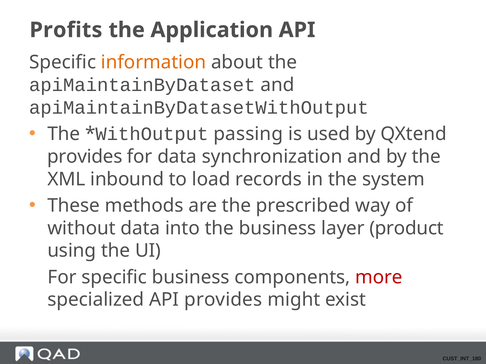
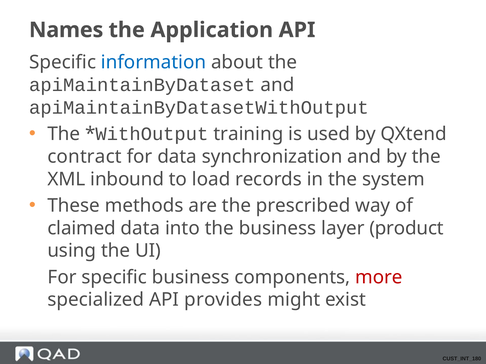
Profits: Profits -> Names
information colour: orange -> blue
passing: passing -> training
provides at (85, 157): provides -> contract
without: without -> claimed
